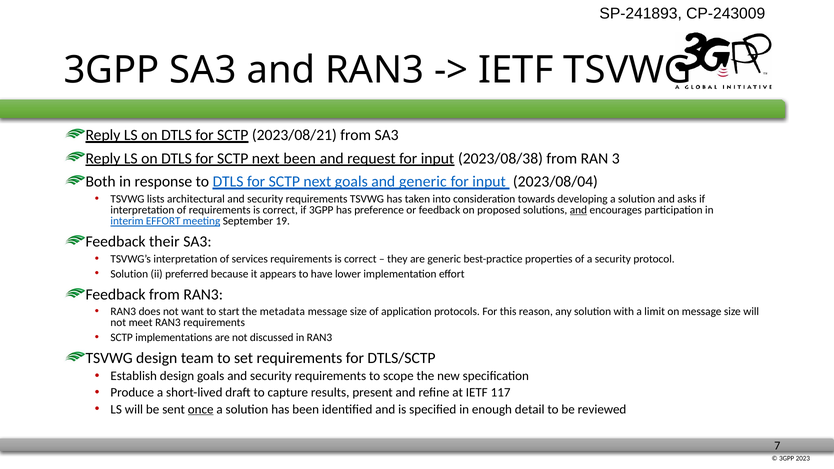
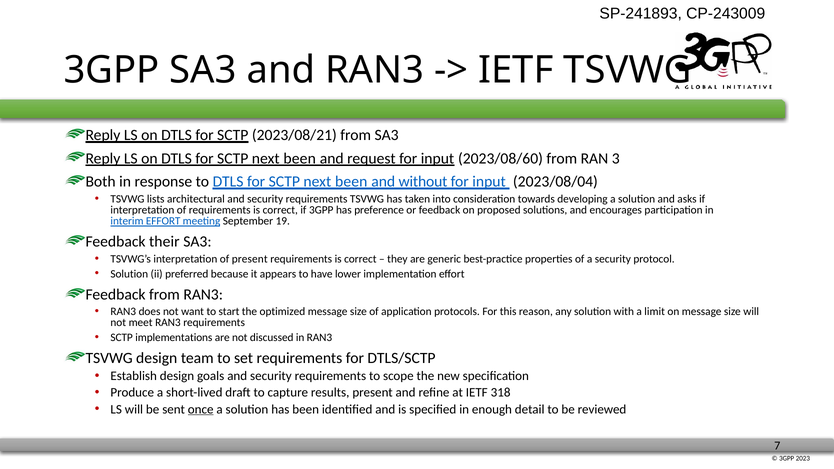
2023/08/38: 2023/08/38 -> 2023/08/60
goals at (351, 182): goals -> been
and generic: generic -> without
and at (578, 210) underline: present -> none
of services: services -> present
metadata: metadata -> optimized
117: 117 -> 318
